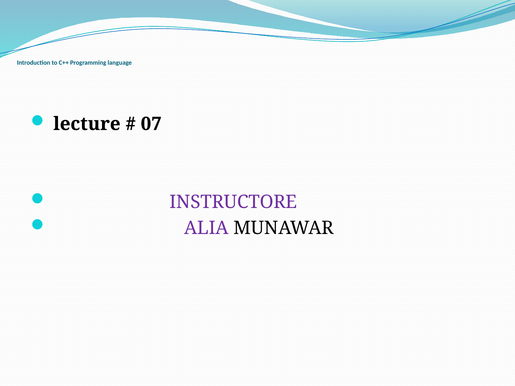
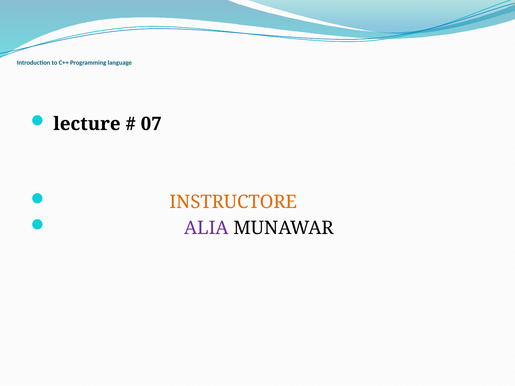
INSTRUCTORE colour: purple -> orange
